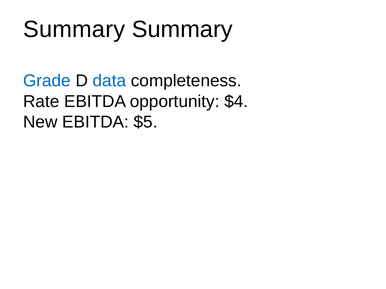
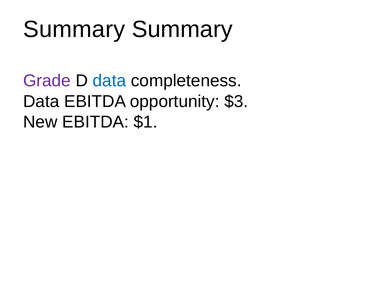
Grade colour: blue -> purple
Rate at (41, 102): Rate -> Data
$4: $4 -> $3
$5: $5 -> $1
